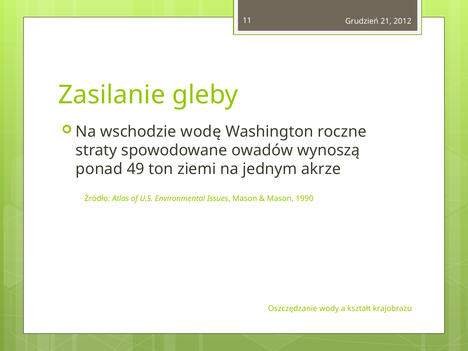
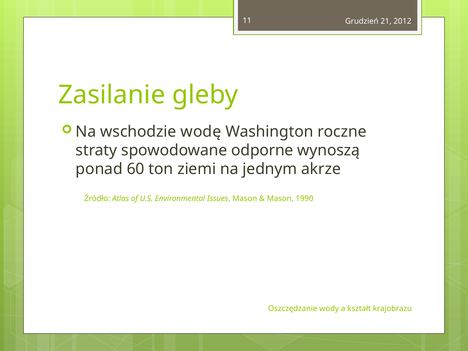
owadów: owadów -> odporne
49: 49 -> 60
